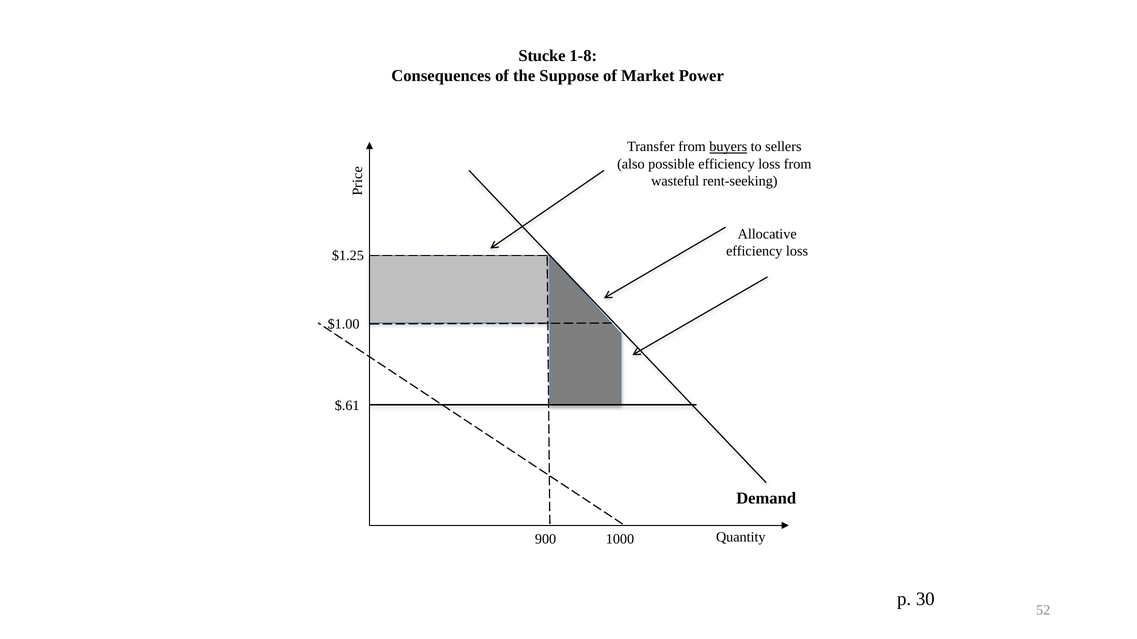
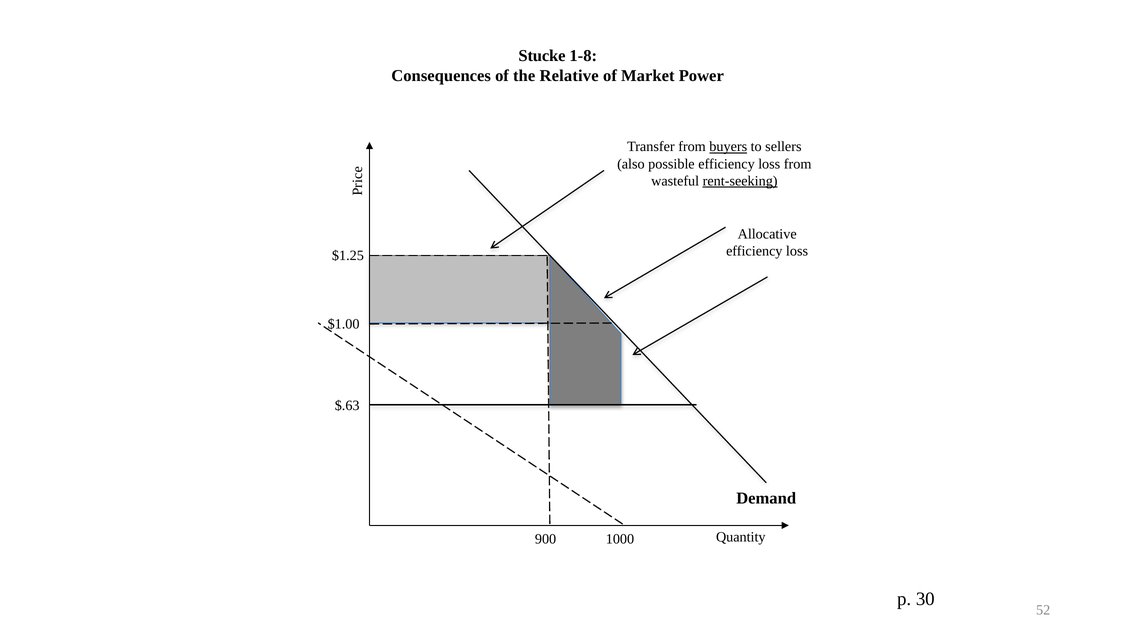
Suppose: Suppose -> Relative
rent-seeking underline: none -> present
$.61: $.61 -> $.63
